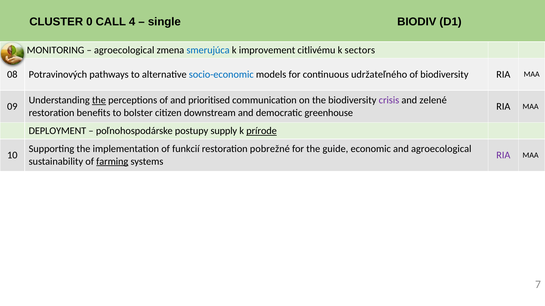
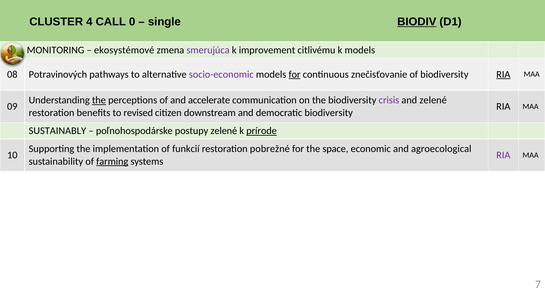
0: 0 -> 4
4: 4 -> 0
BIODIV underline: none -> present
agroecological at (124, 50): agroecological -> ekosystémové
smerujúca colour: blue -> purple
k sectors: sectors -> models
socio-economic colour: blue -> purple
for at (295, 74) underline: none -> present
udržateľného: udržateľného -> znečisťovanie
RIA at (503, 74) underline: none -> present
prioritised: prioritised -> accelerate
bolster: bolster -> revised
democratic greenhouse: greenhouse -> biodiversity
DEPLOYMENT: DEPLOYMENT -> SUSTAINABLY
postupy supply: supply -> zelené
guide: guide -> space
